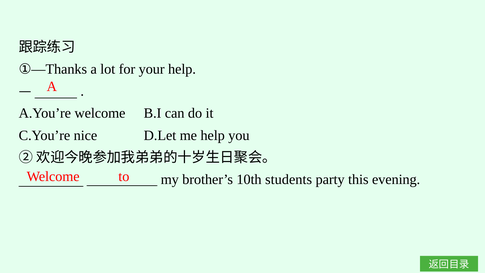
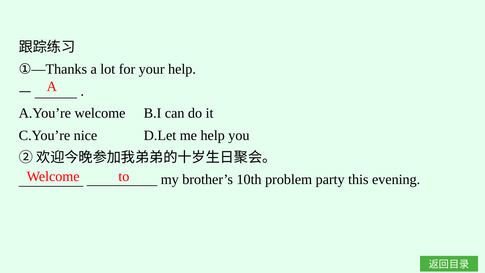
students: students -> problem
